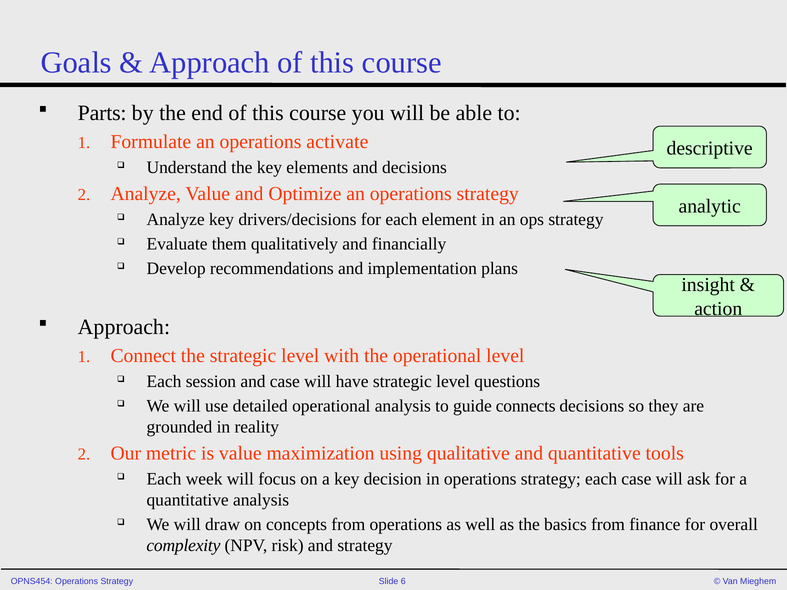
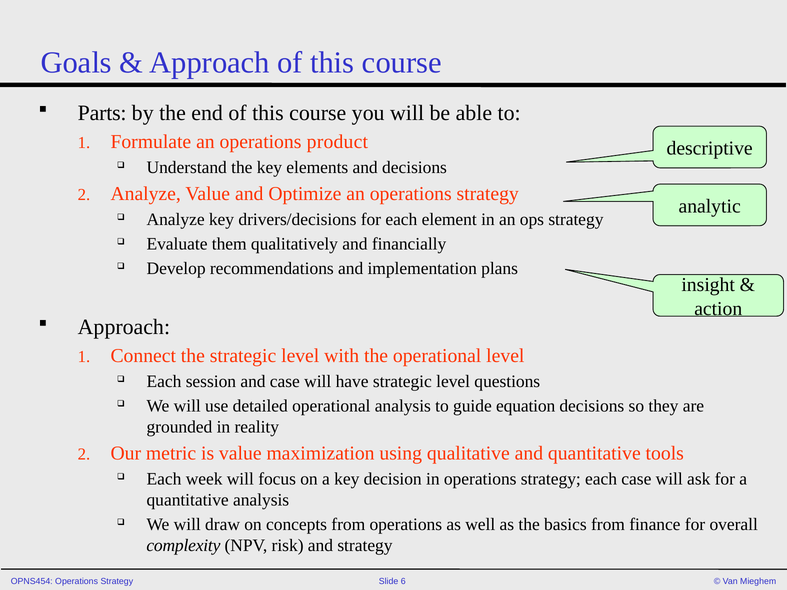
activate: activate -> product
connects: connects -> equation
